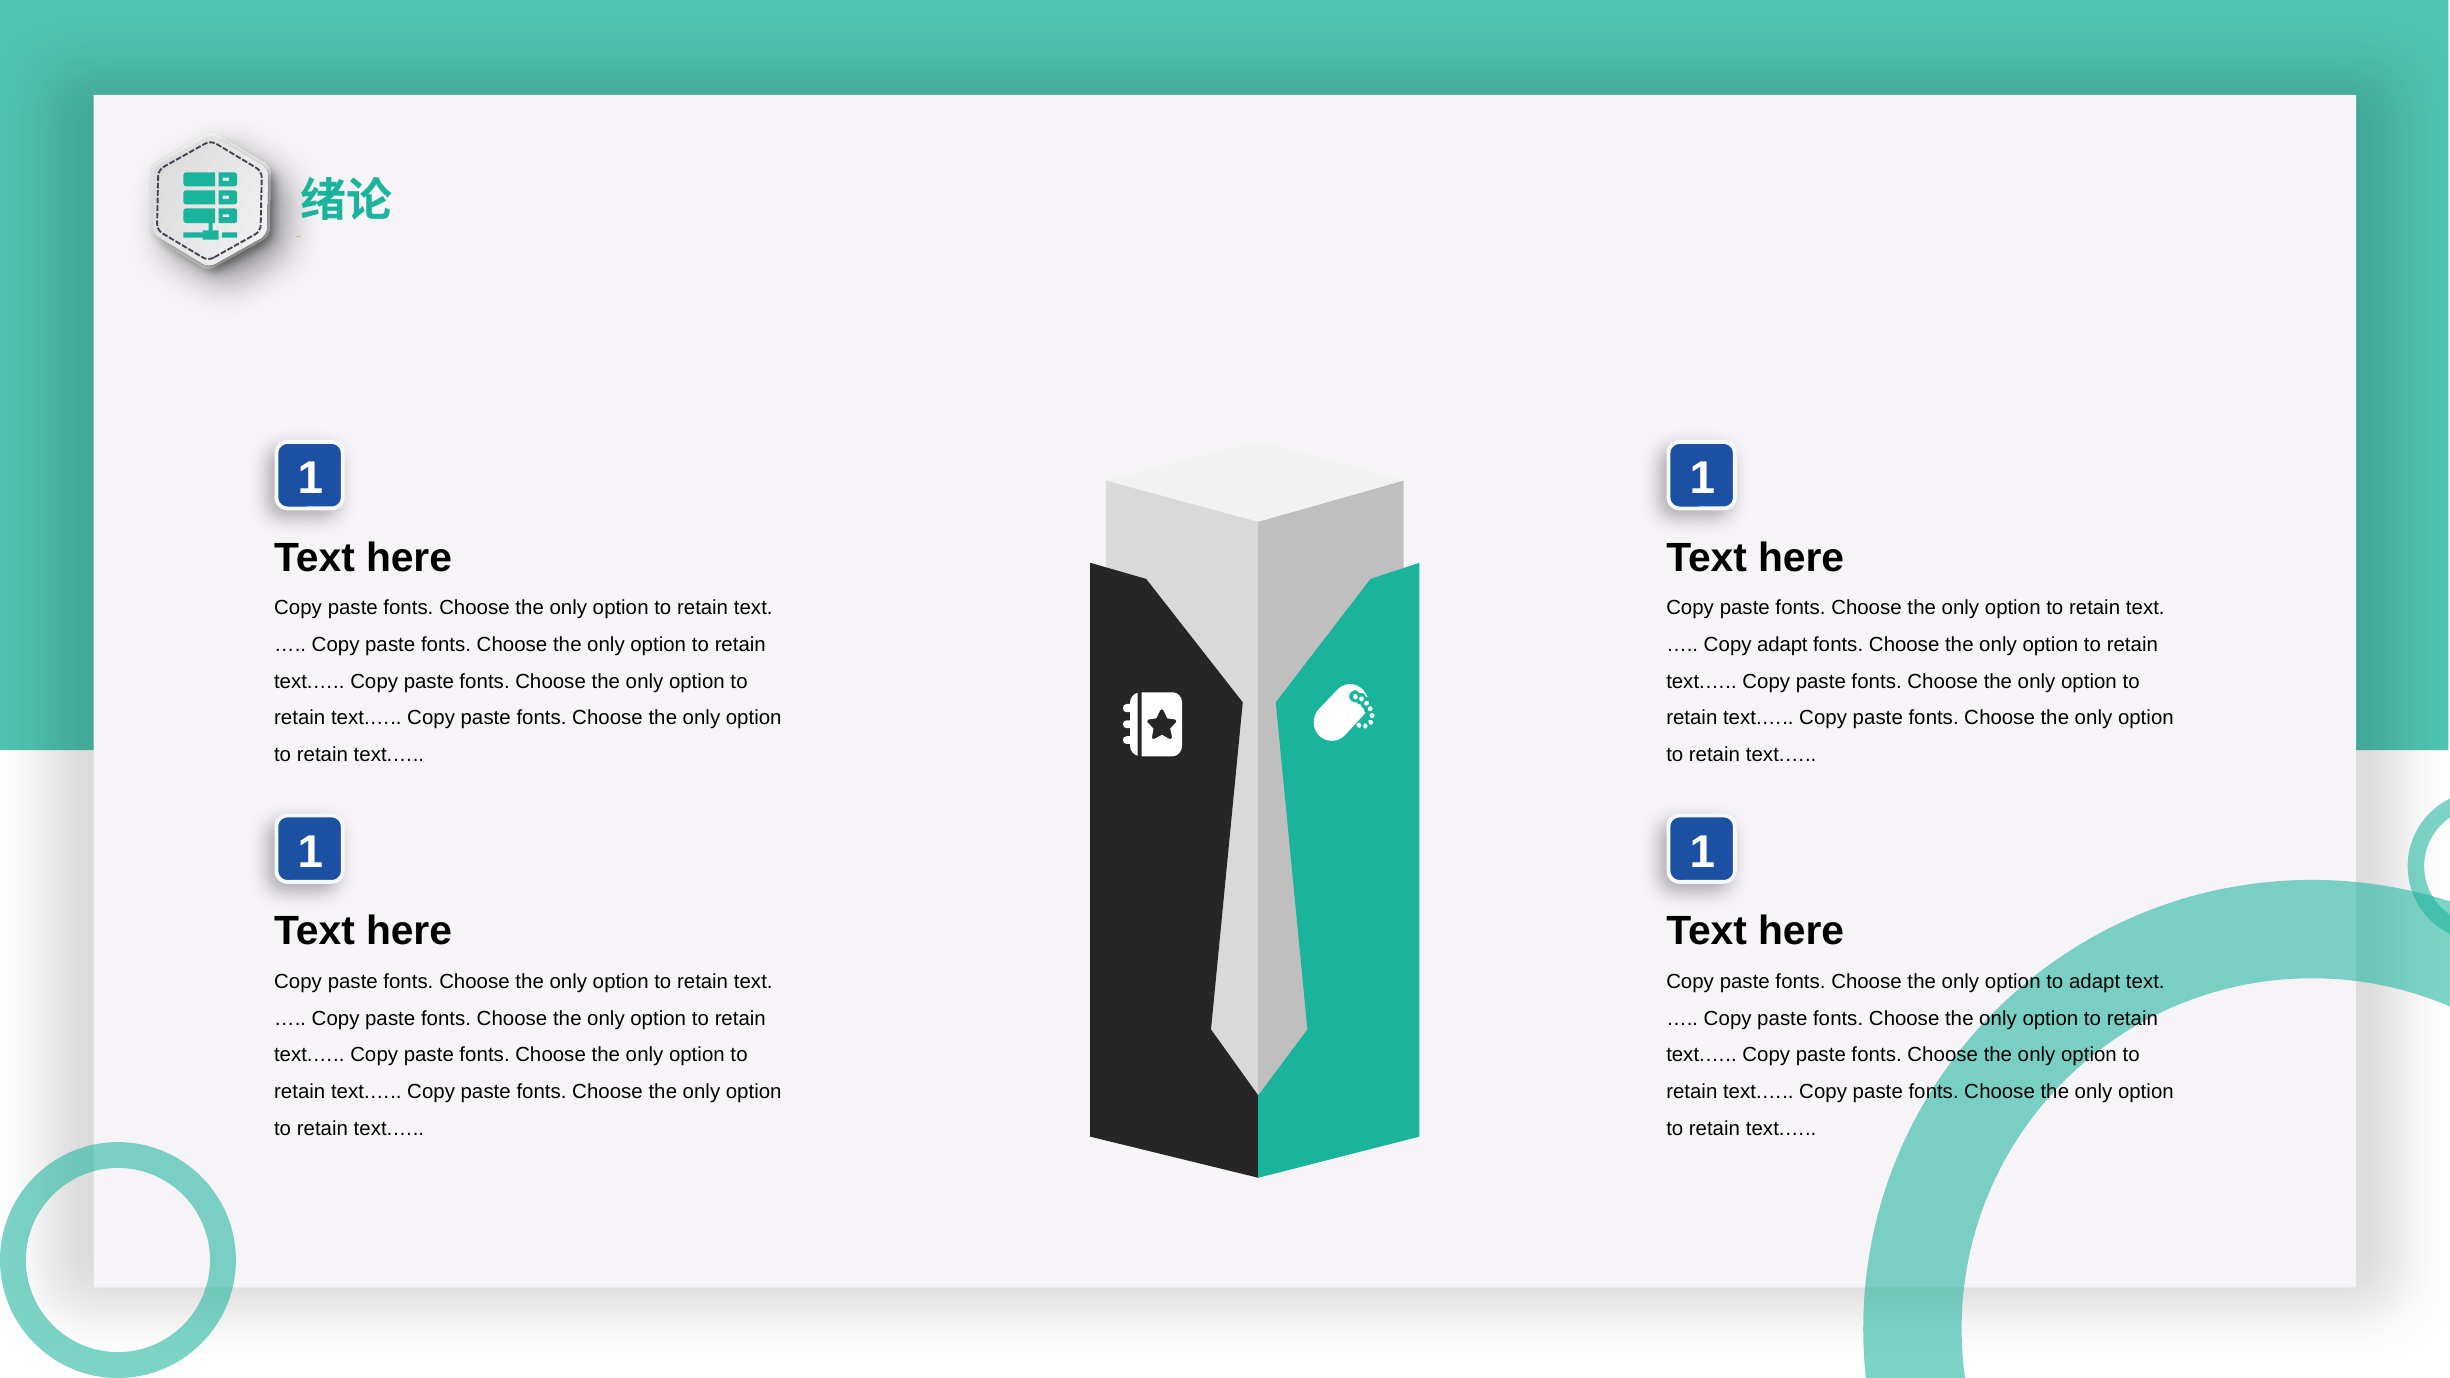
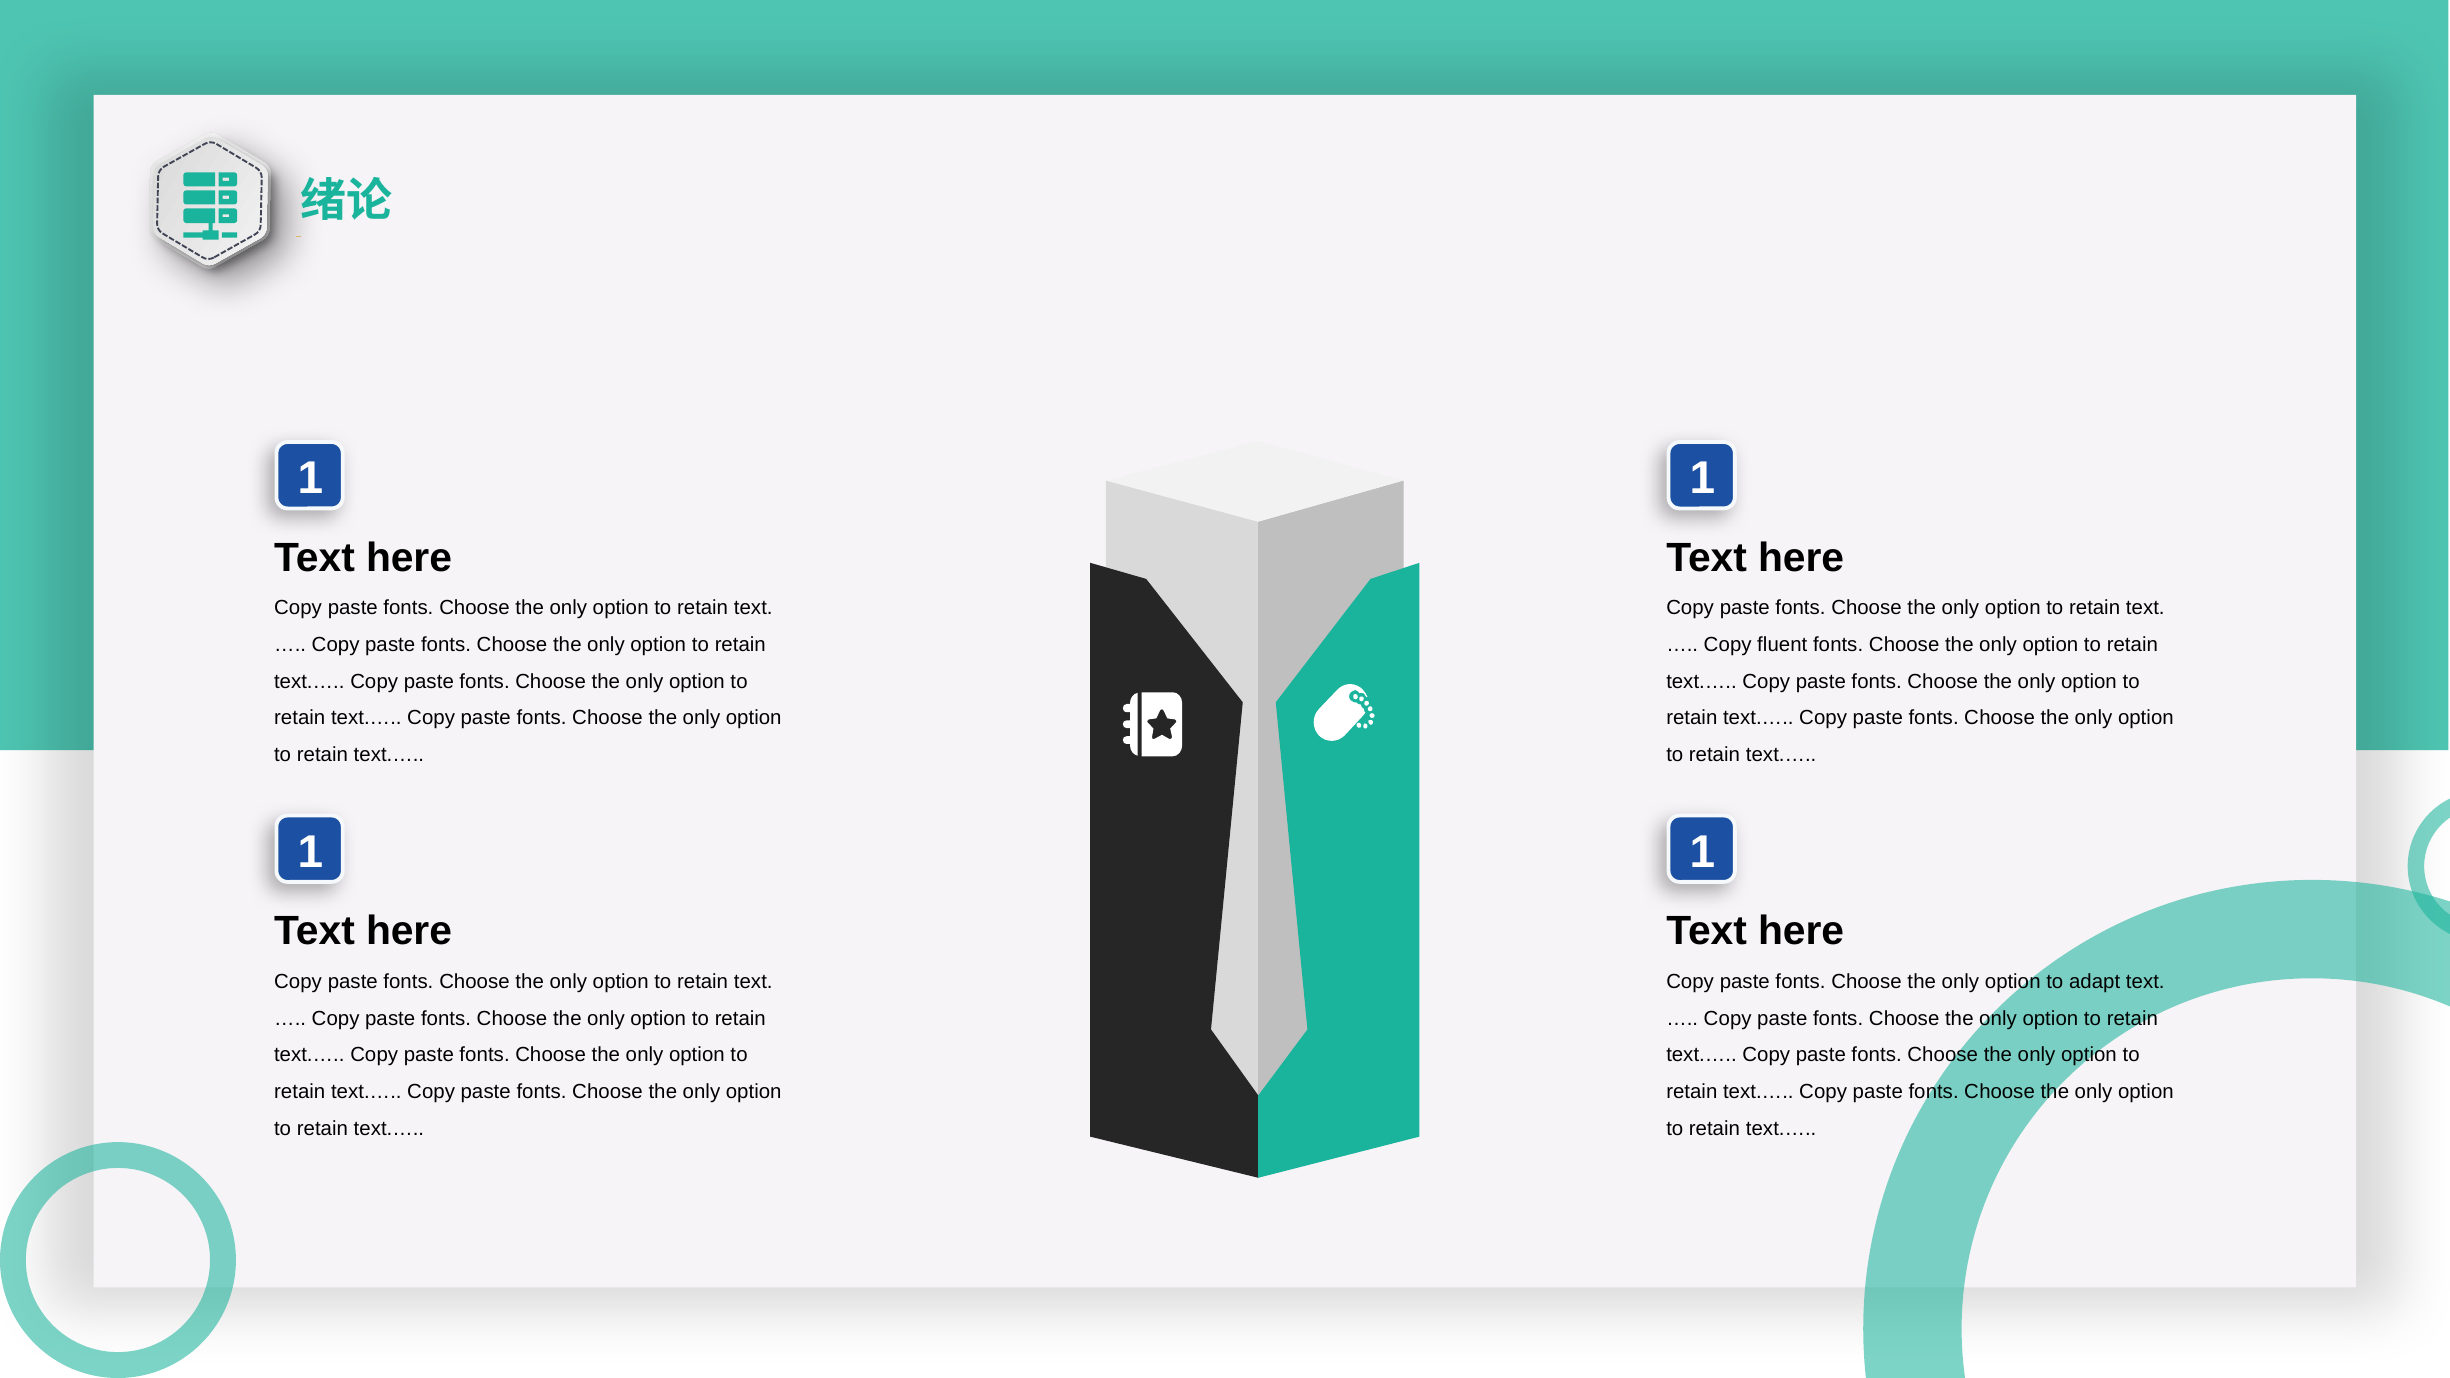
Copy adapt: adapt -> fluent
